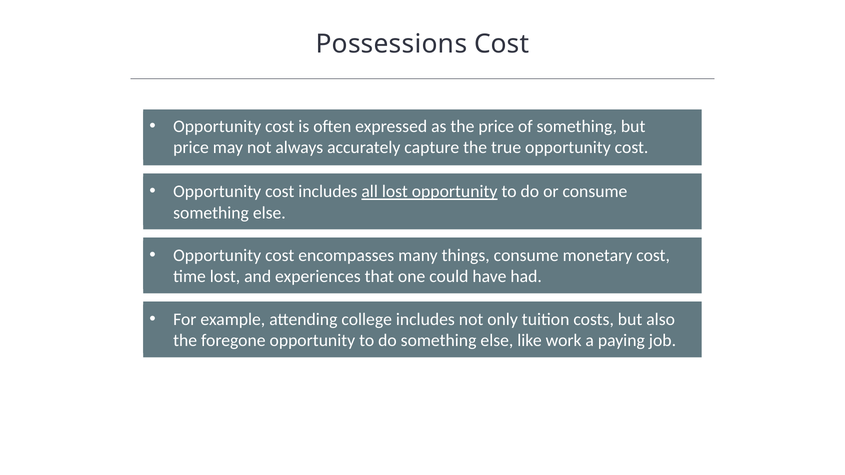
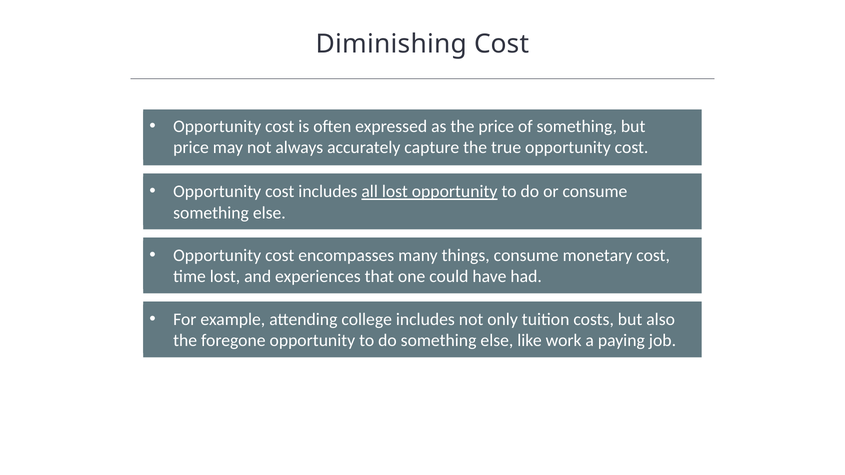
Possessions: Possessions -> Diminishing
